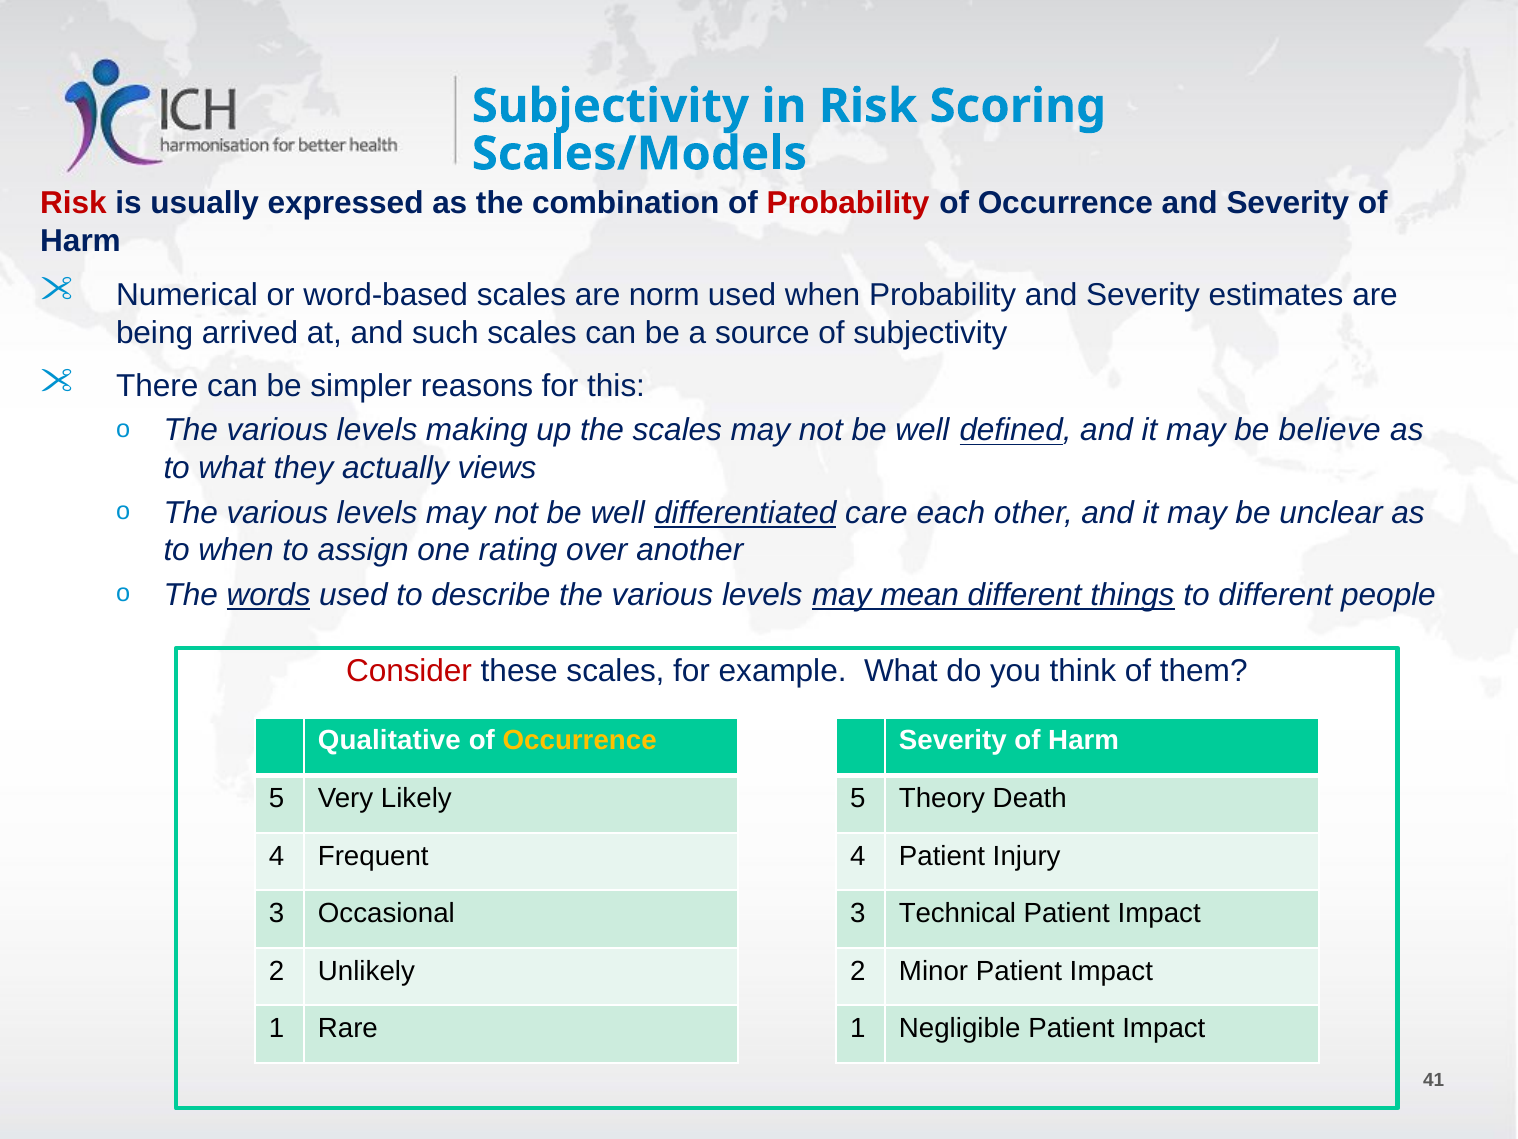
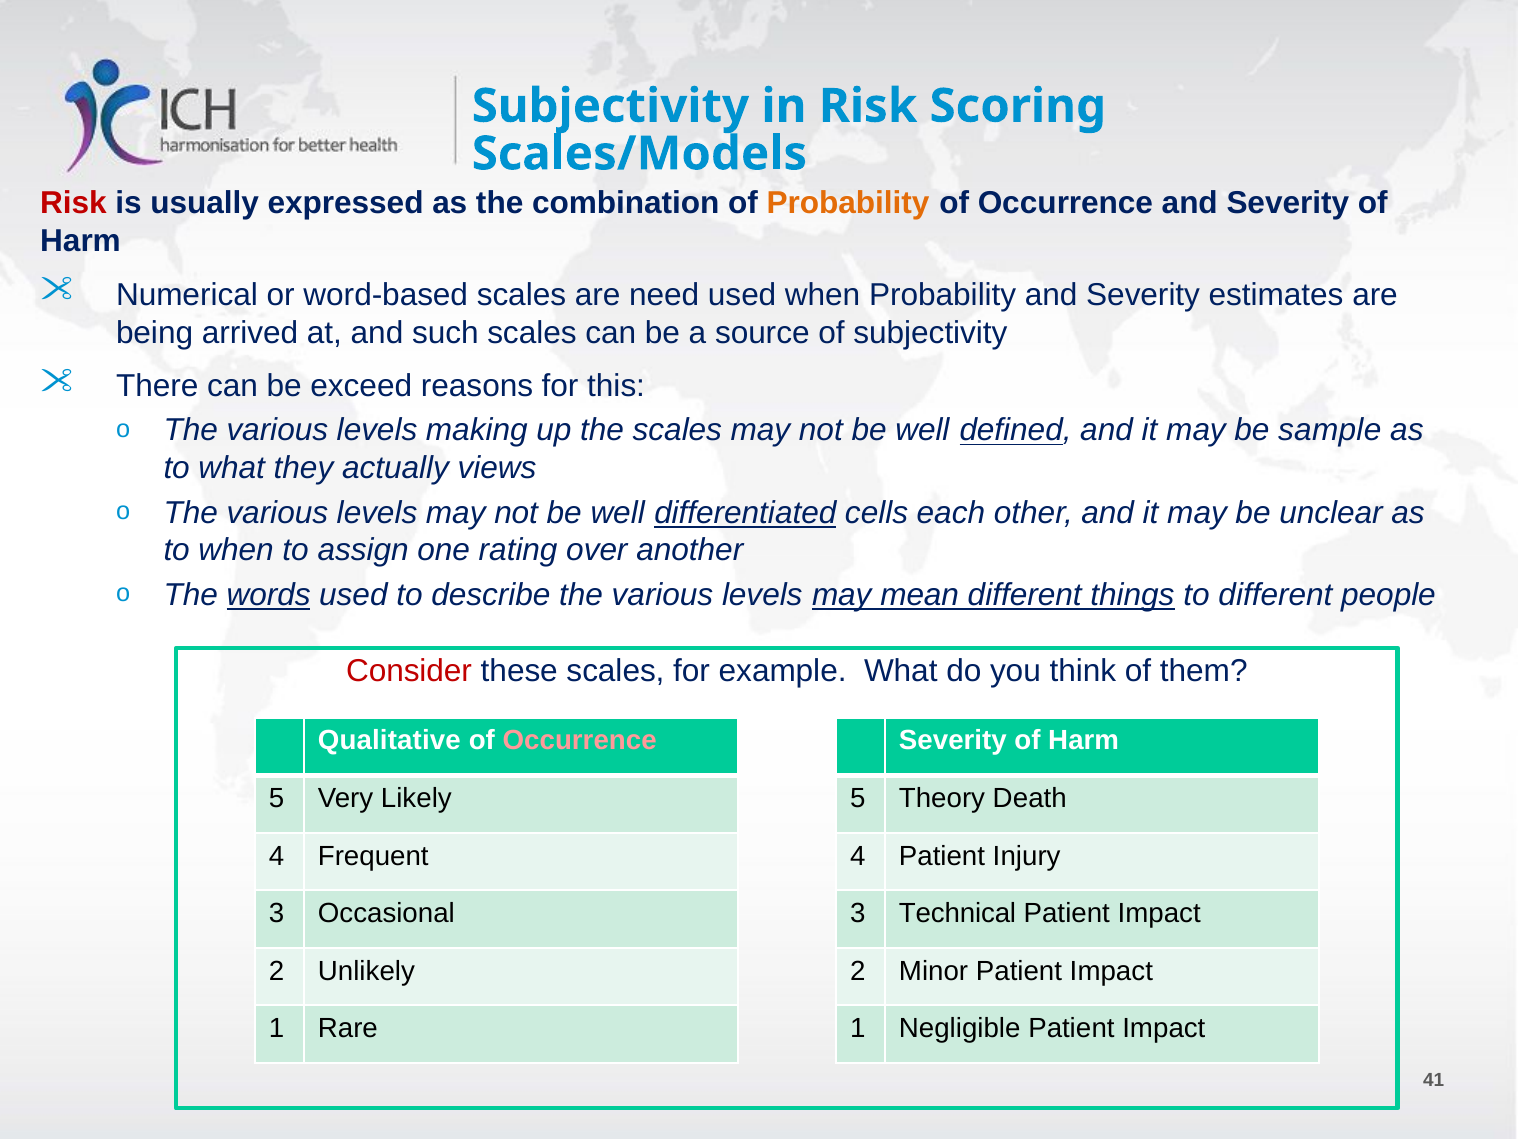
Probability at (848, 203) colour: red -> orange
norm: norm -> need
simpler: simpler -> exceed
believe: believe -> sample
care: care -> cells
Occurrence at (580, 741) colour: yellow -> pink
